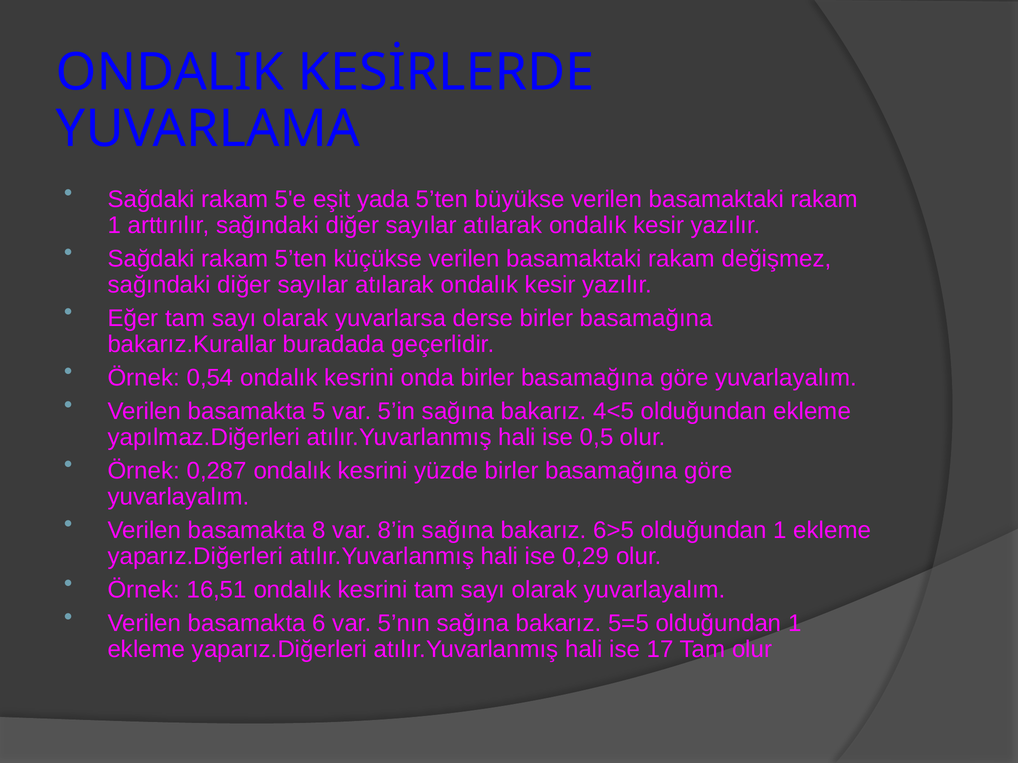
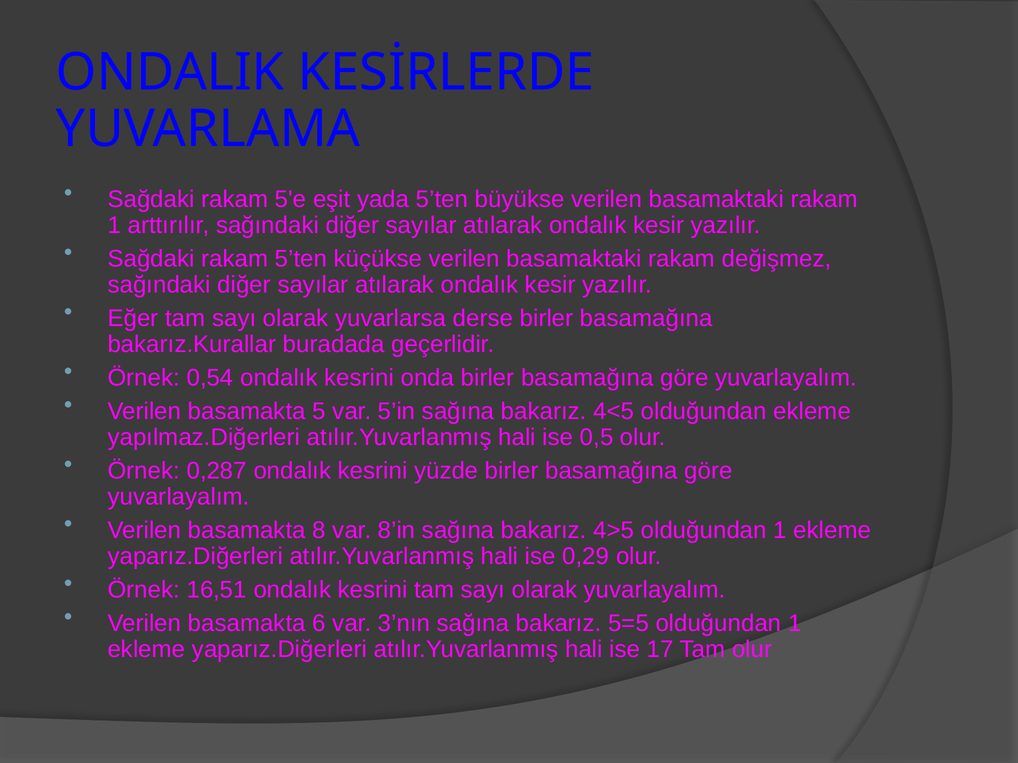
6>5: 6>5 -> 4>5
5’nın: 5’nın -> 3’nın
